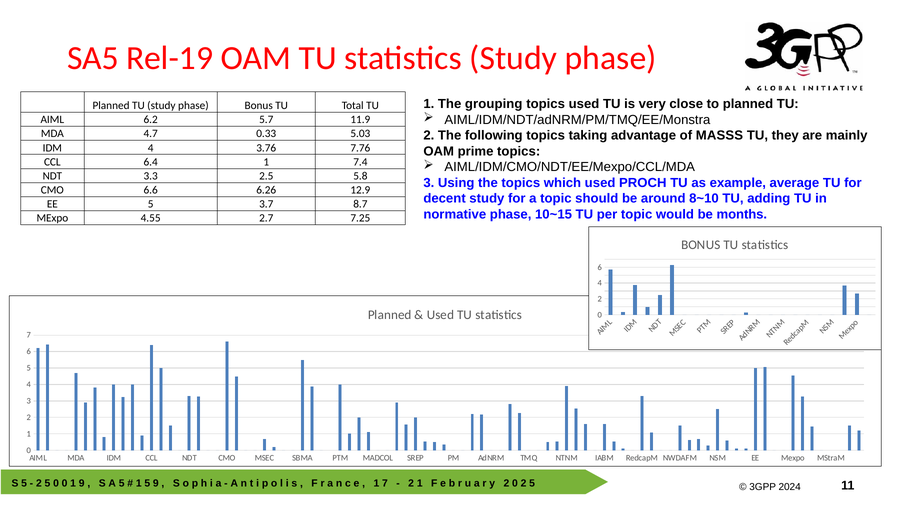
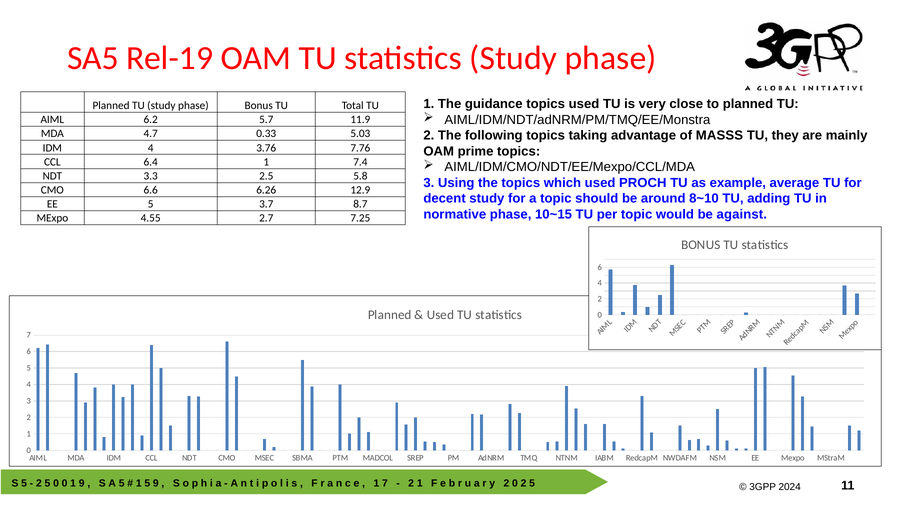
grouping: grouping -> guidance
months: months -> against
